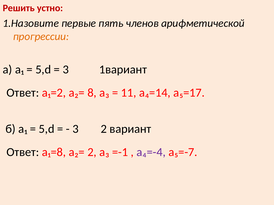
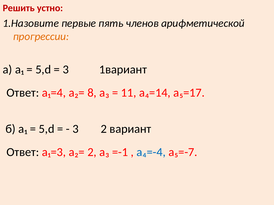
а₁=2: а₁=2 -> а₁=4
а₁=8: а₁=8 -> а₁=3
а₄=-4 colour: purple -> blue
